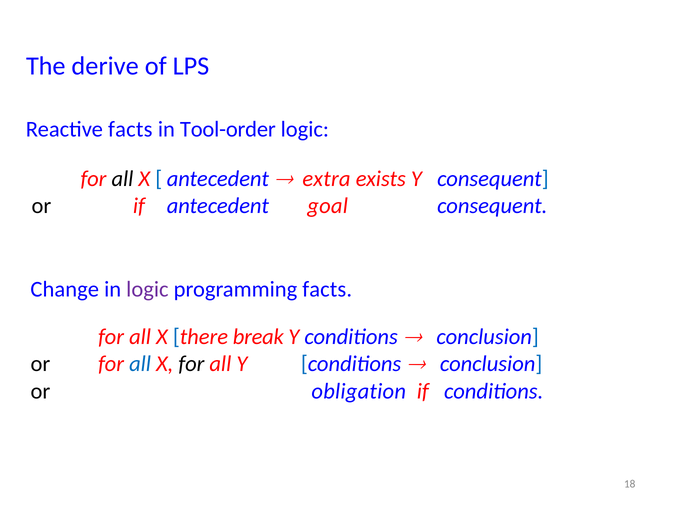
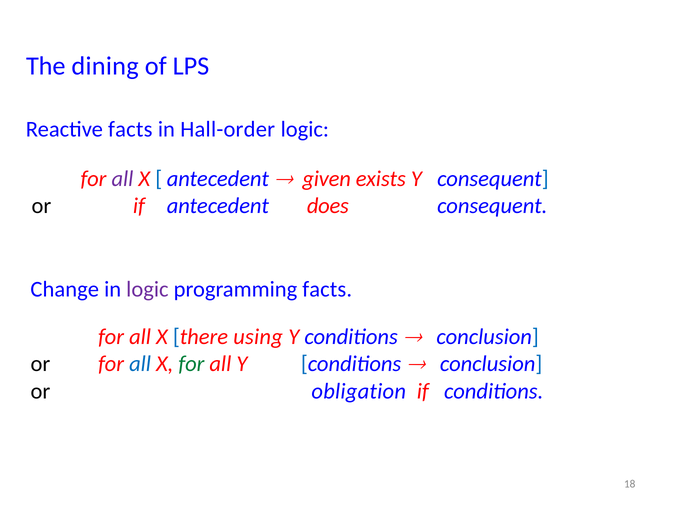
derive: derive -> dining
Tool-order: Tool-order -> Hall-order
all at (122, 179) colour: black -> purple
extra: extra -> given
goal: goal -> does
break: break -> using
for at (191, 364) colour: black -> green
